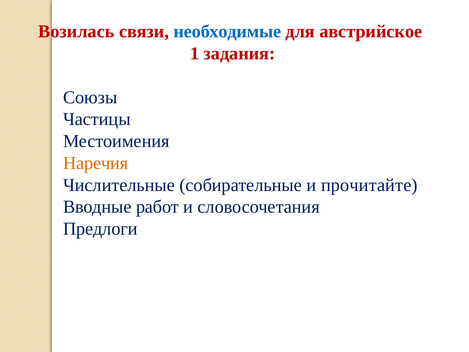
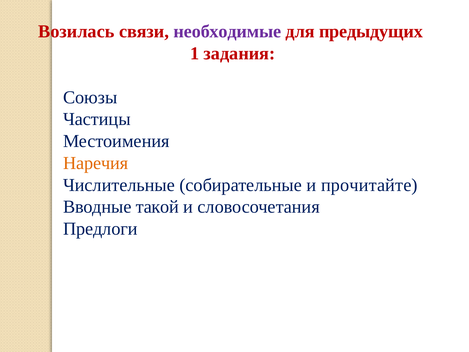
необходимые colour: blue -> purple
австрийское: австрийское -> предыдущих
работ: работ -> такой
